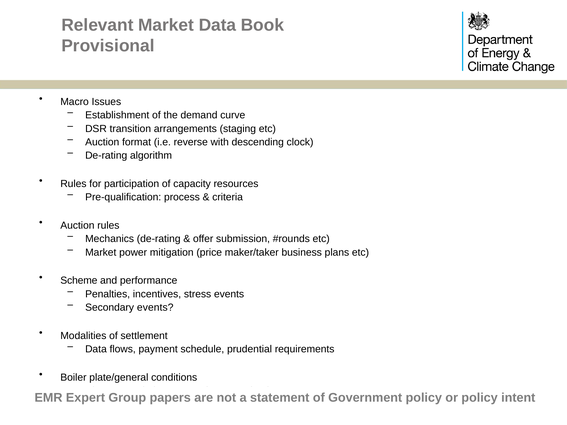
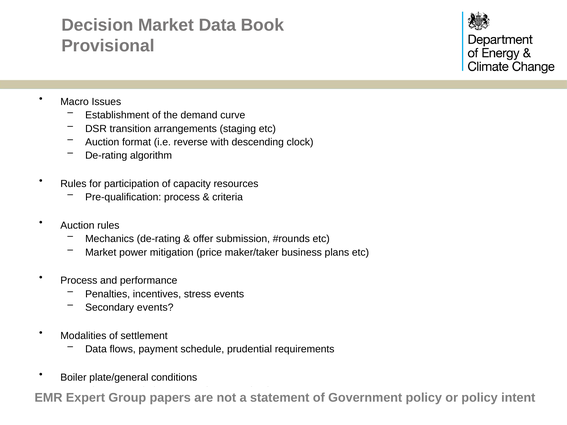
Relevant: Relevant -> Decision
Scheme at (79, 281): Scheme -> Process
